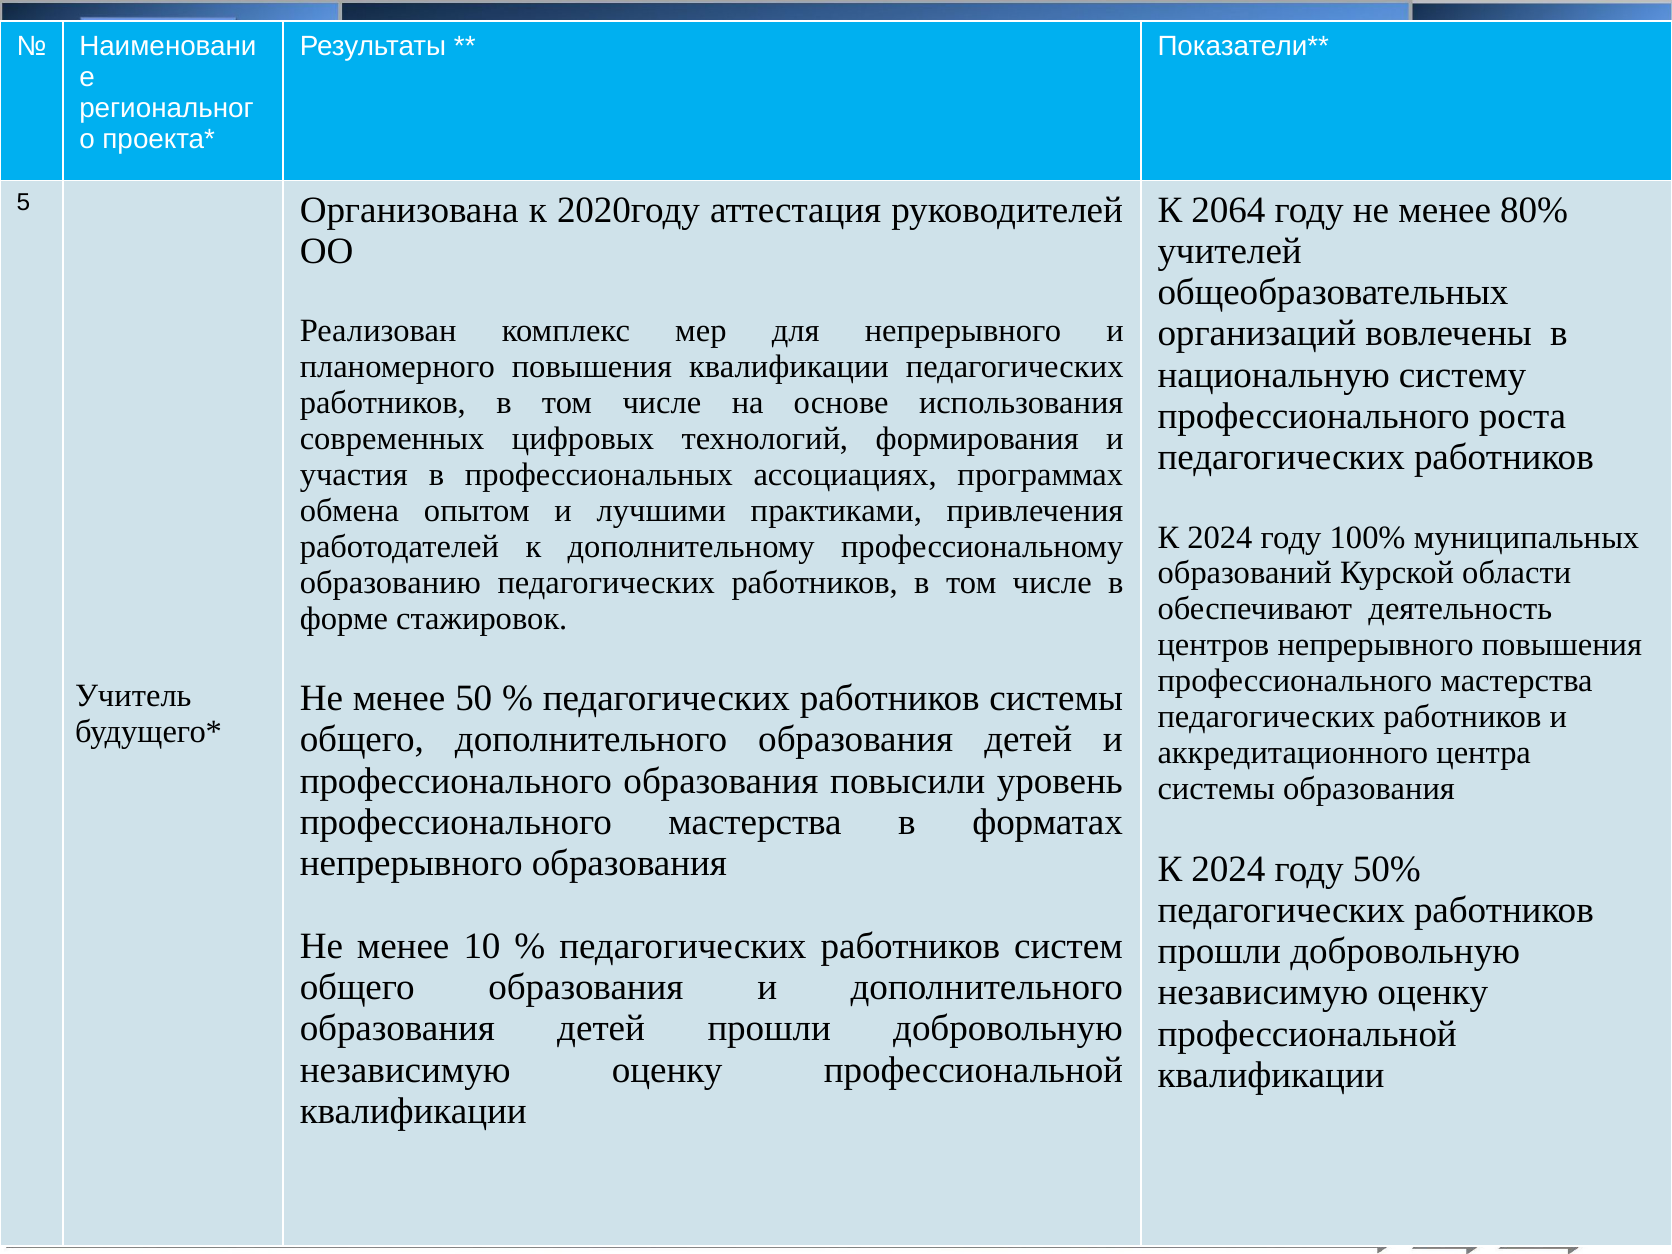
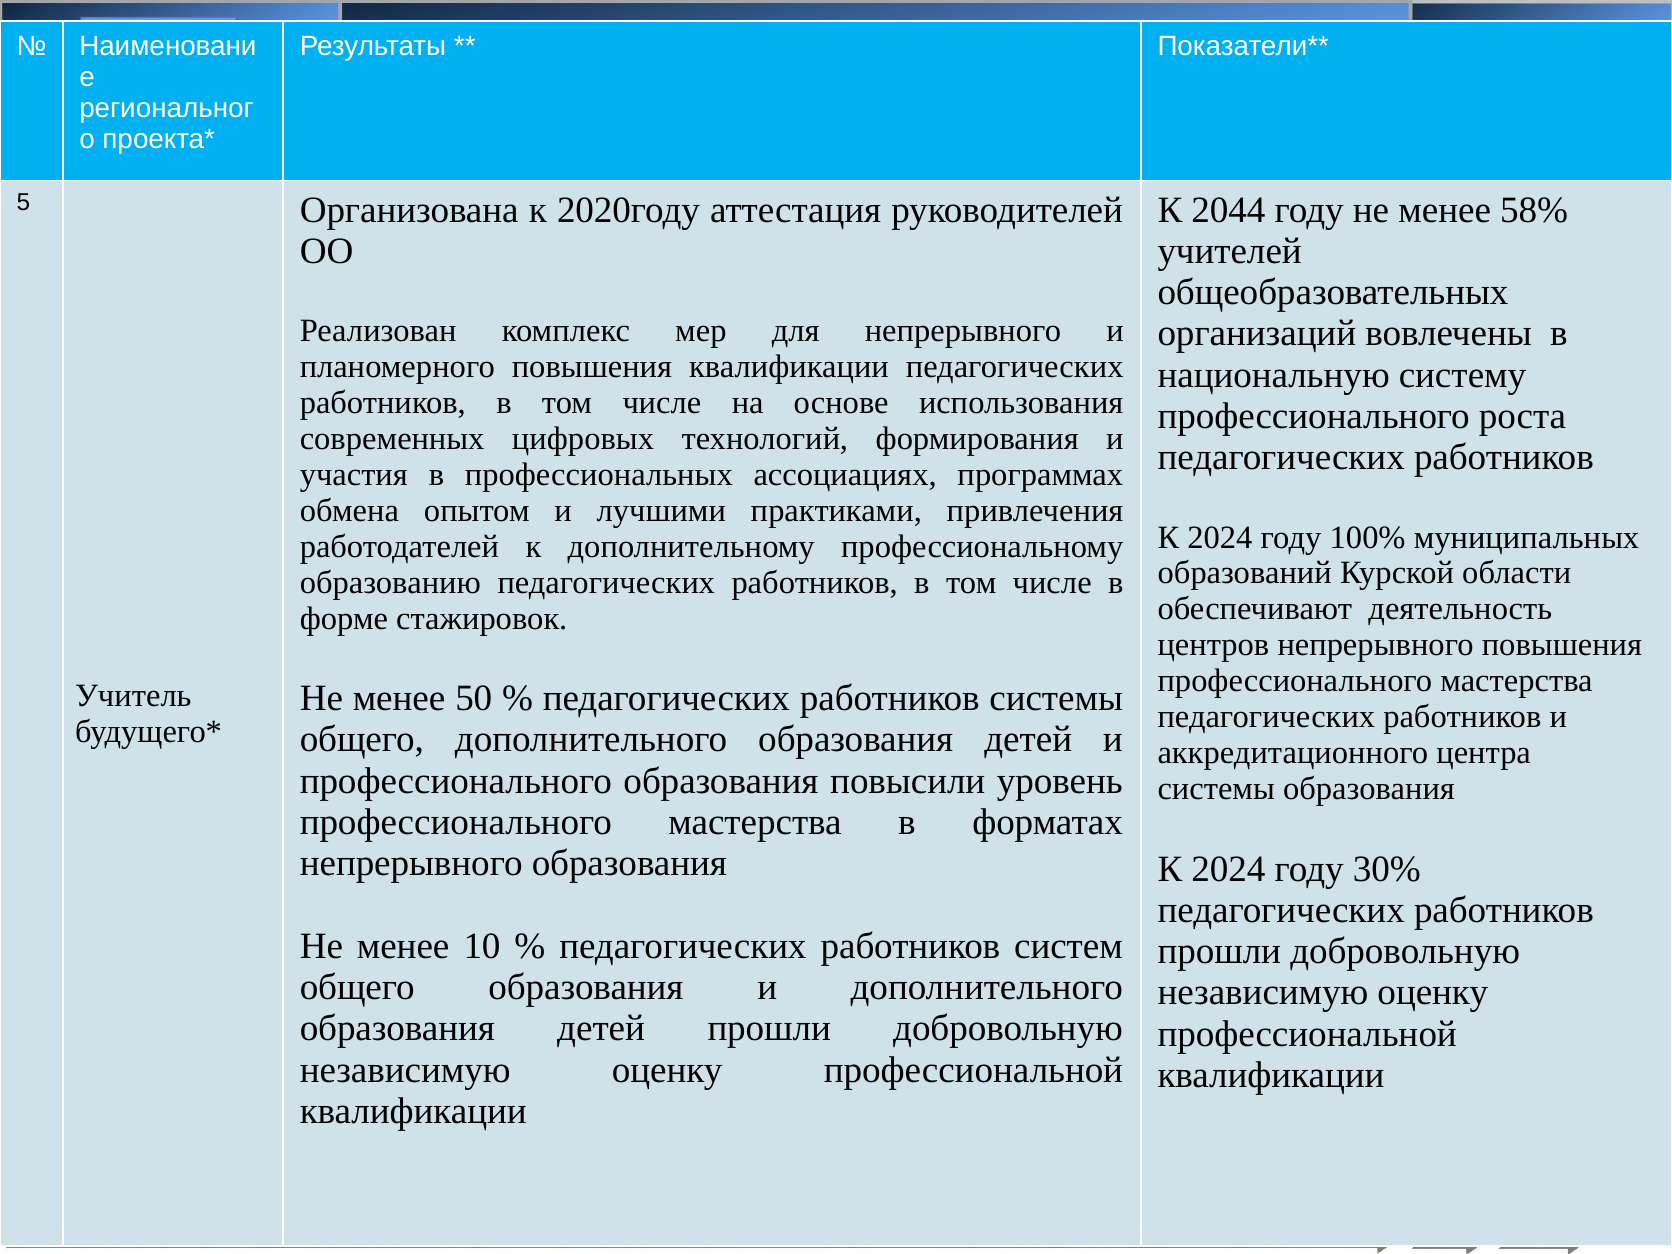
2064: 2064 -> 2044
80%: 80% -> 58%
50%: 50% -> 30%
